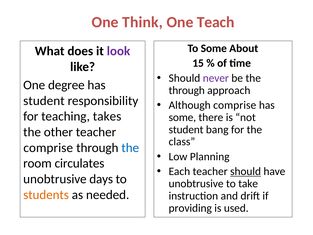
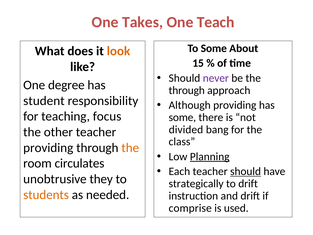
Think: Think -> Takes
look colour: purple -> orange
Although comprise: comprise -> providing
takes: takes -> focus
student at (186, 129): student -> divided
comprise at (48, 148): comprise -> providing
the at (130, 148) colour: blue -> orange
Planning underline: none -> present
days: days -> they
unobtrusive at (196, 183): unobtrusive -> strategically
to take: take -> drift
providing: providing -> comprise
